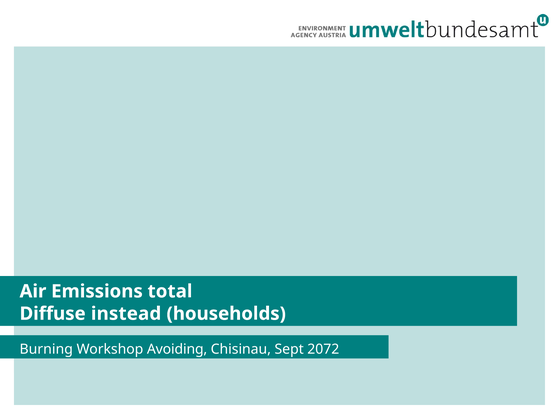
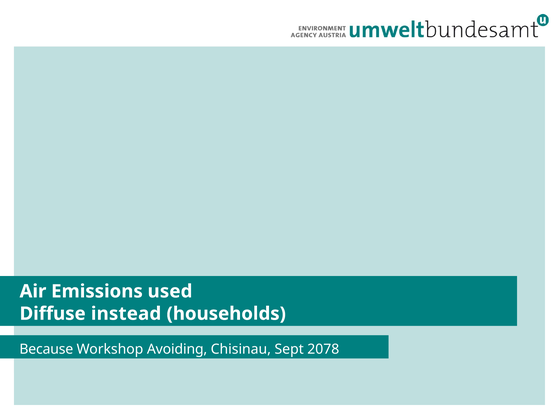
total: total -> used
Burning: Burning -> Because
2072: 2072 -> 2078
